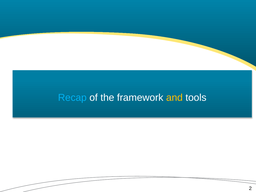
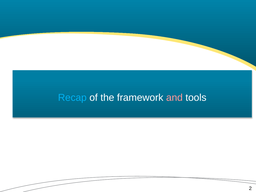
and colour: yellow -> pink
